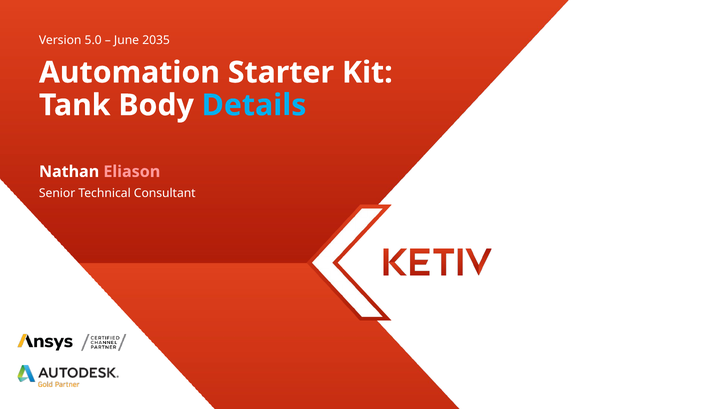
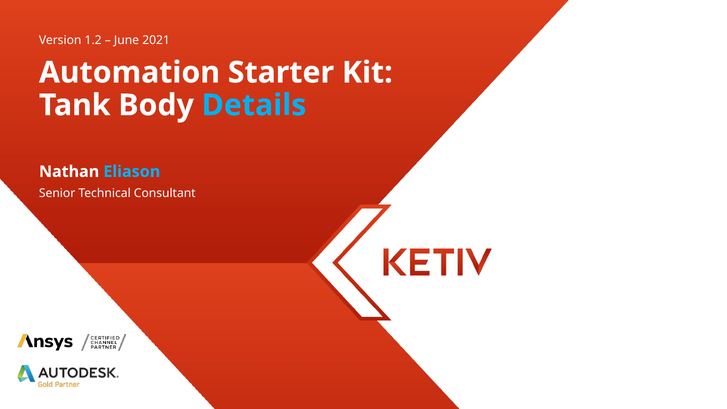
5.0: 5.0 -> 1.2
2035: 2035 -> 2021
Eliason colour: pink -> light blue
